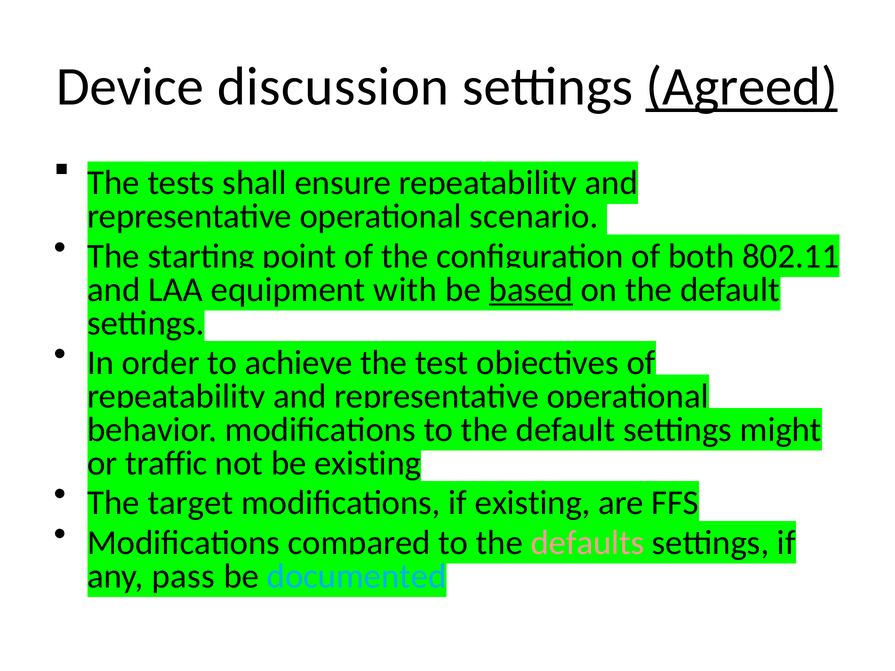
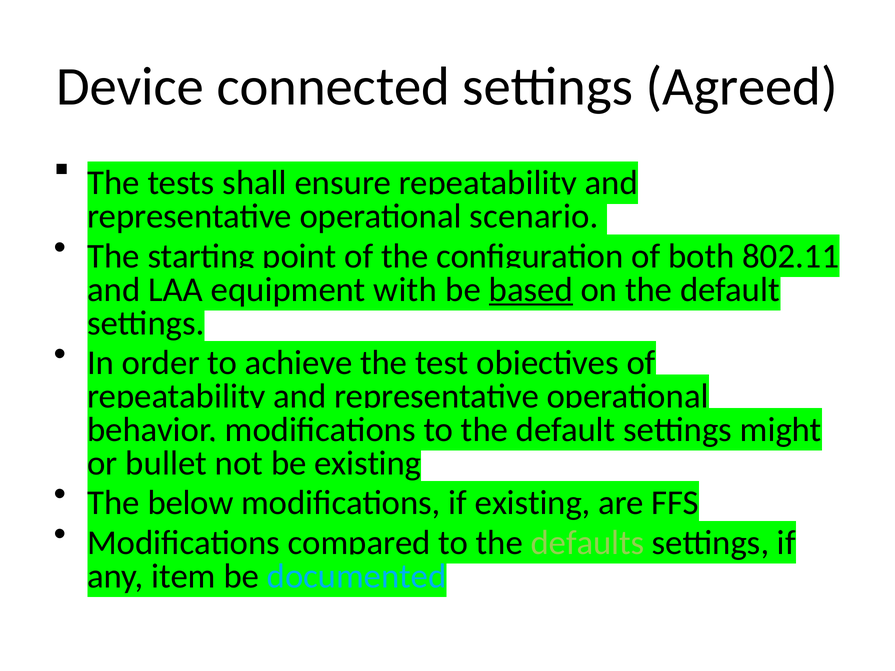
discussion: discussion -> connected
Agreed underline: present -> none
traffic: traffic -> bullet
target: target -> below
defaults colour: pink -> light green
pass: pass -> item
